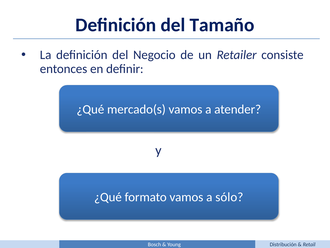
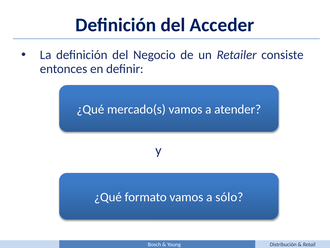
Tamaño: Tamaño -> Acceder
